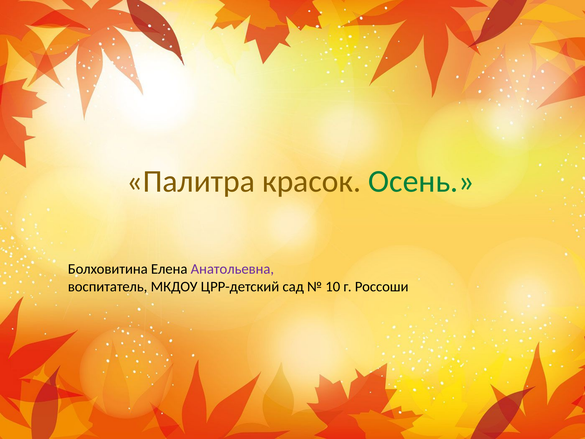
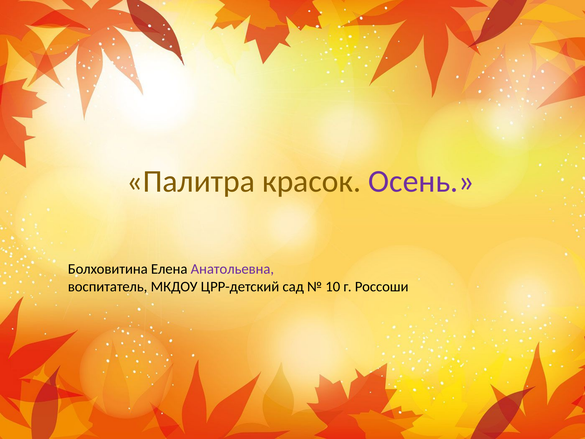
Осень colour: green -> purple
